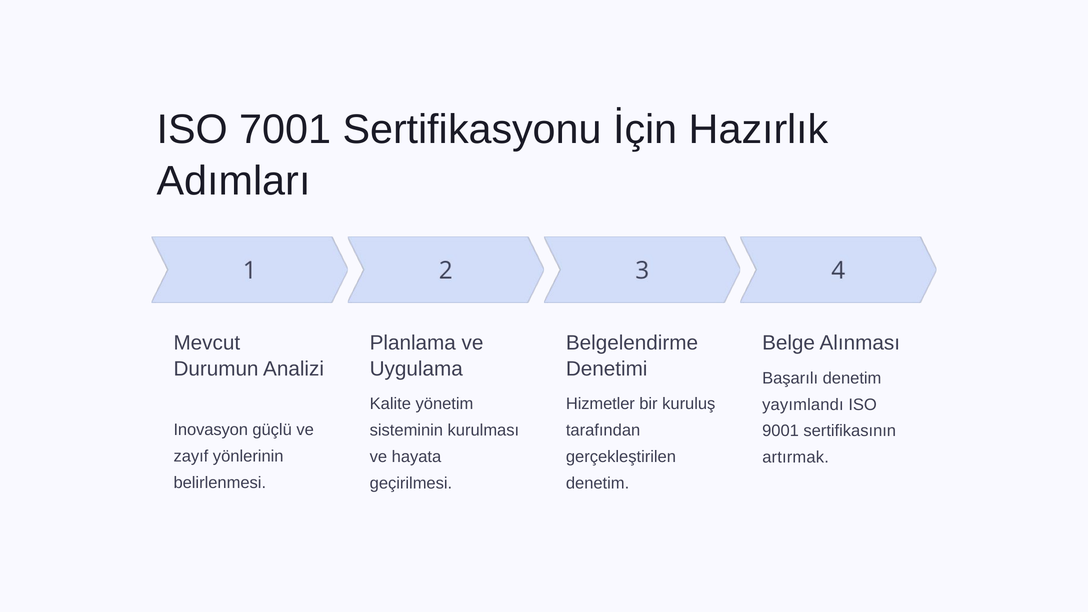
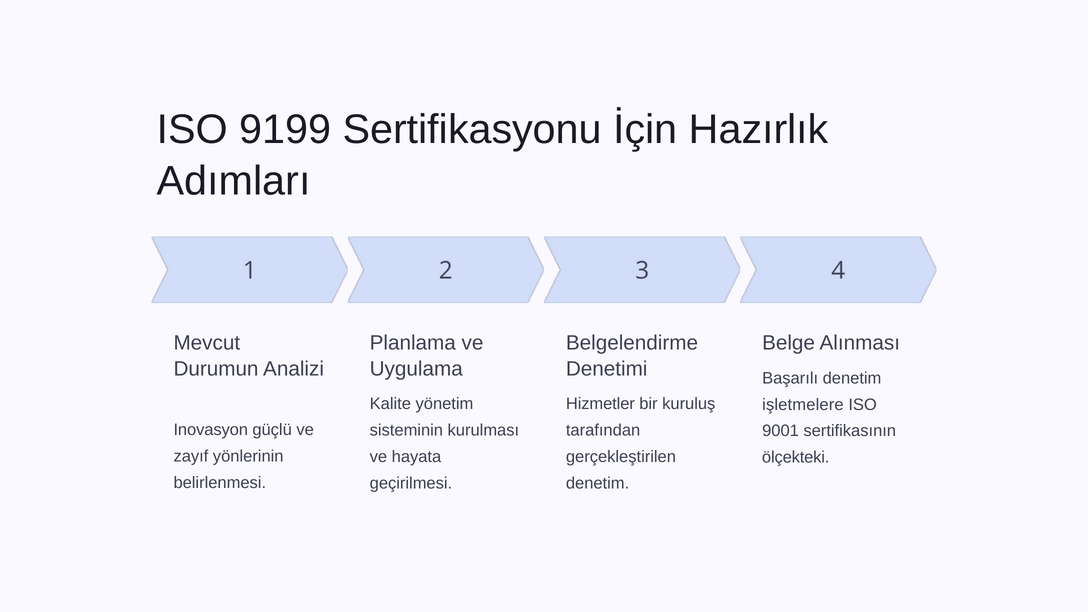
7001: 7001 -> 9199
yayımlandı: yayımlandı -> işletmelere
artırmak: artırmak -> ölçekteki
